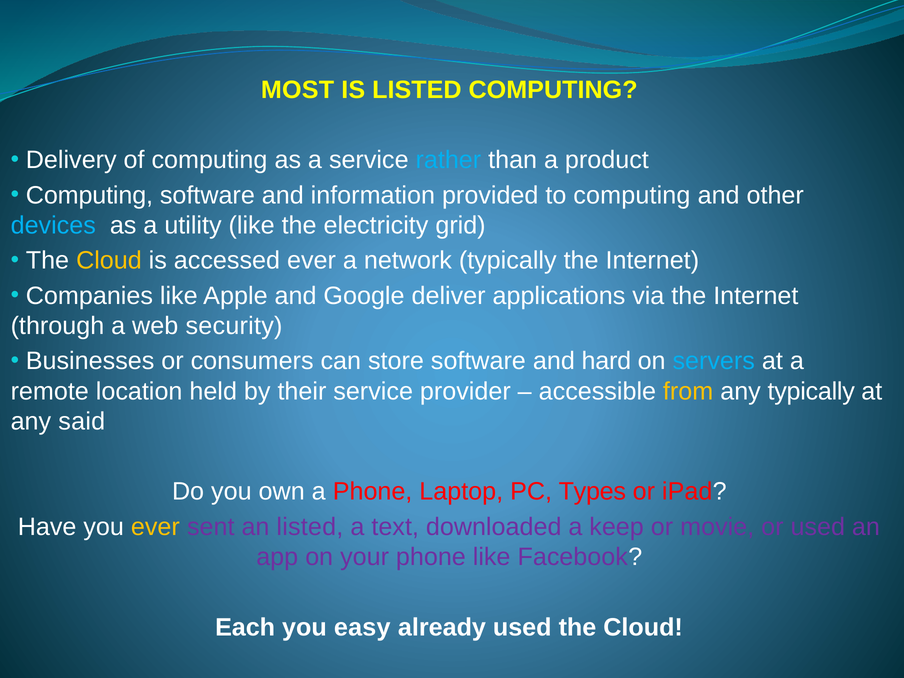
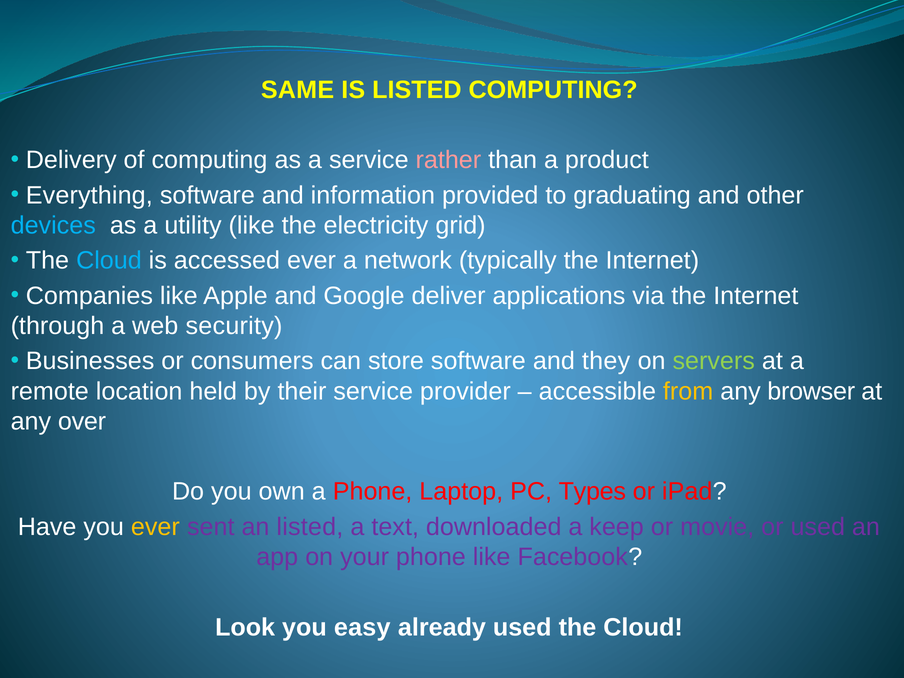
MOST: MOST -> SAME
rather colour: light blue -> pink
Computing at (89, 195): Computing -> Everything
to computing: computing -> graduating
Cloud at (109, 261) colour: yellow -> light blue
hard: hard -> they
servers colour: light blue -> light green
any typically: typically -> browser
said: said -> over
Each: Each -> Look
